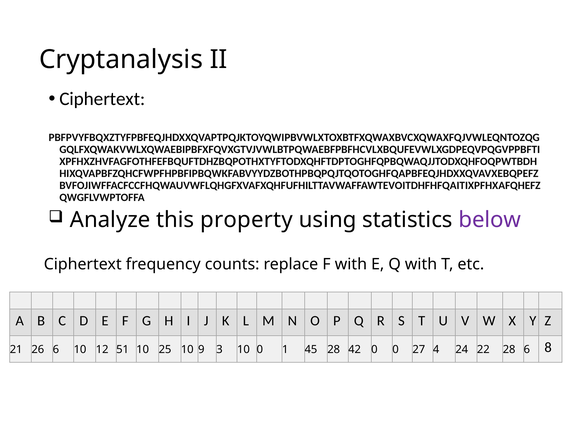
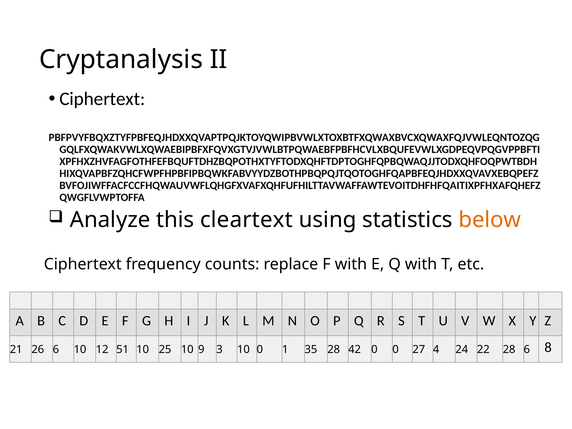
property: property -> cleartext
below colour: purple -> orange
45: 45 -> 35
